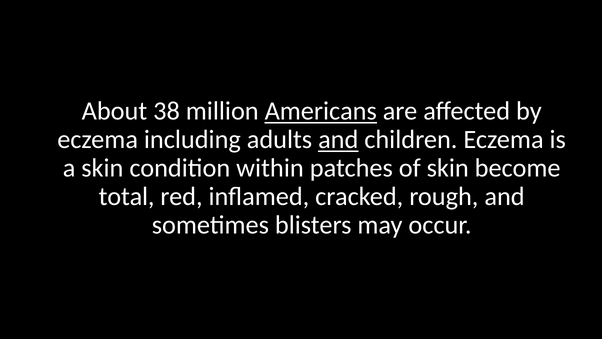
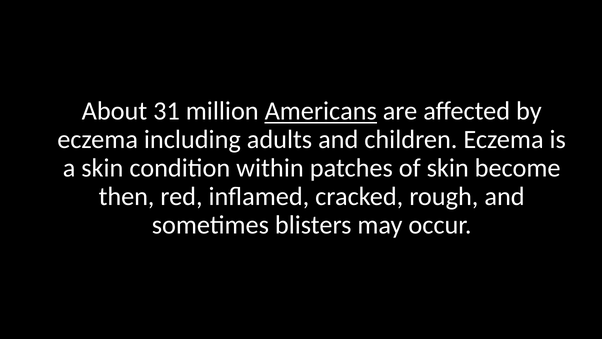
38: 38 -> 31
and at (338, 140) underline: present -> none
total: total -> then
